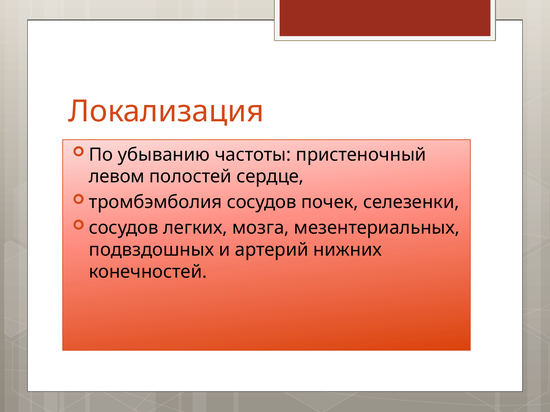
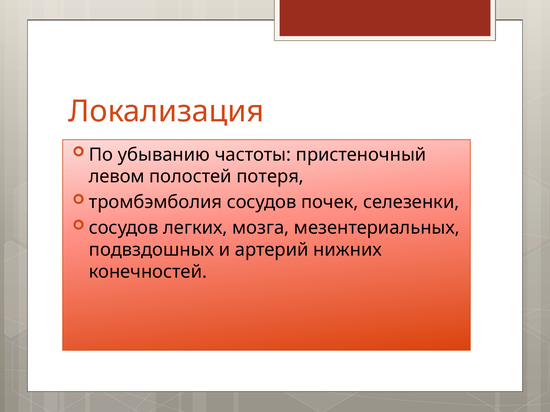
сердце: сердце -> потеря
